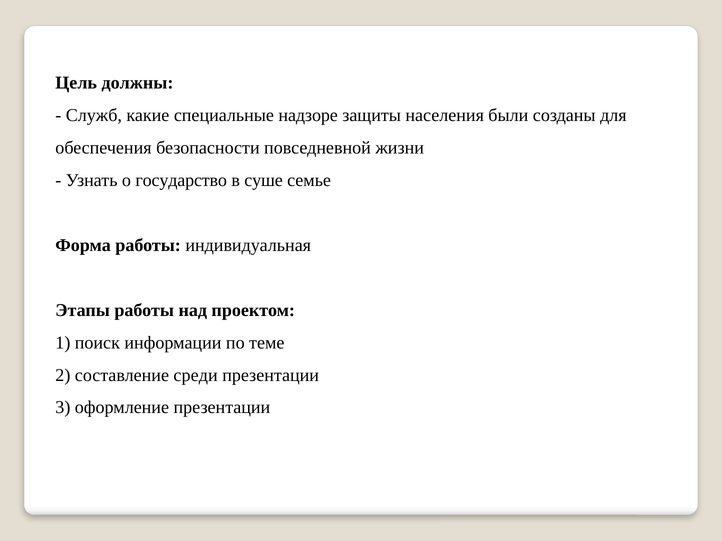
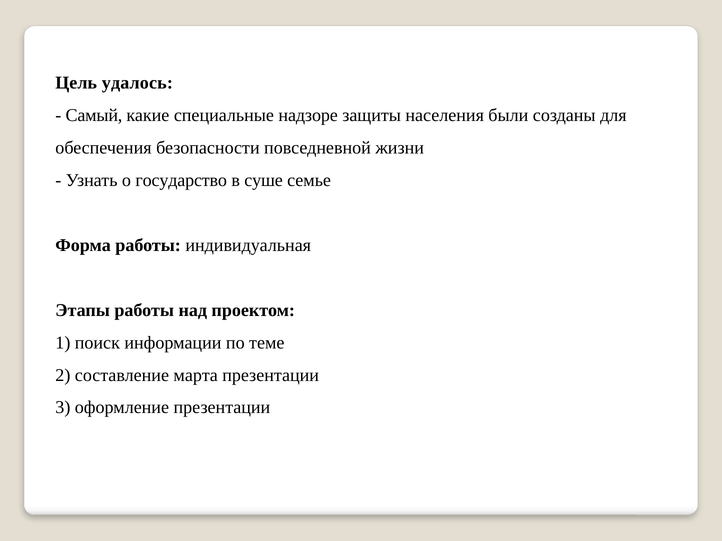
должны: должны -> удалось
Служб: Служб -> Самый
среди: среди -> марта
